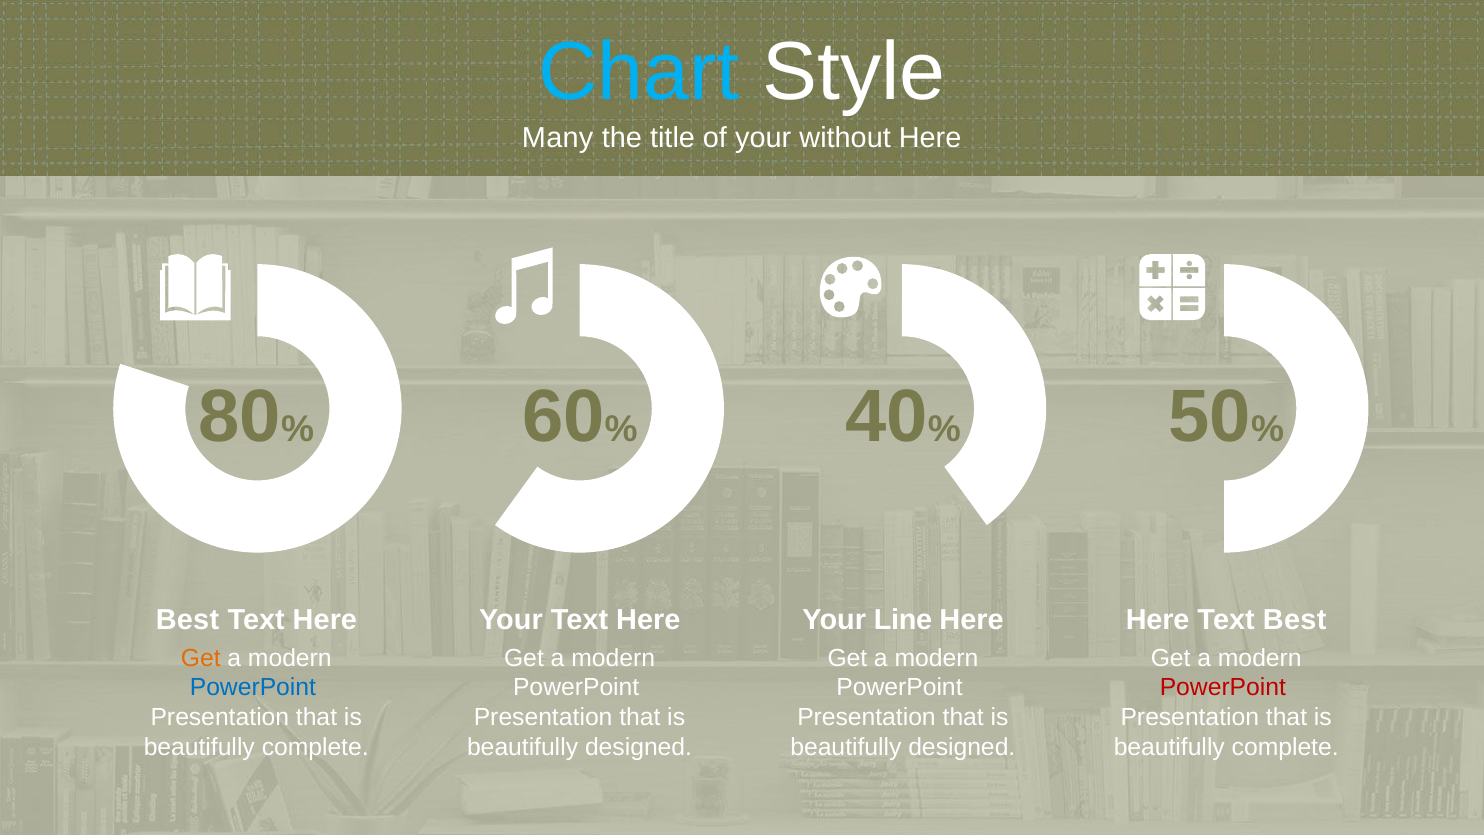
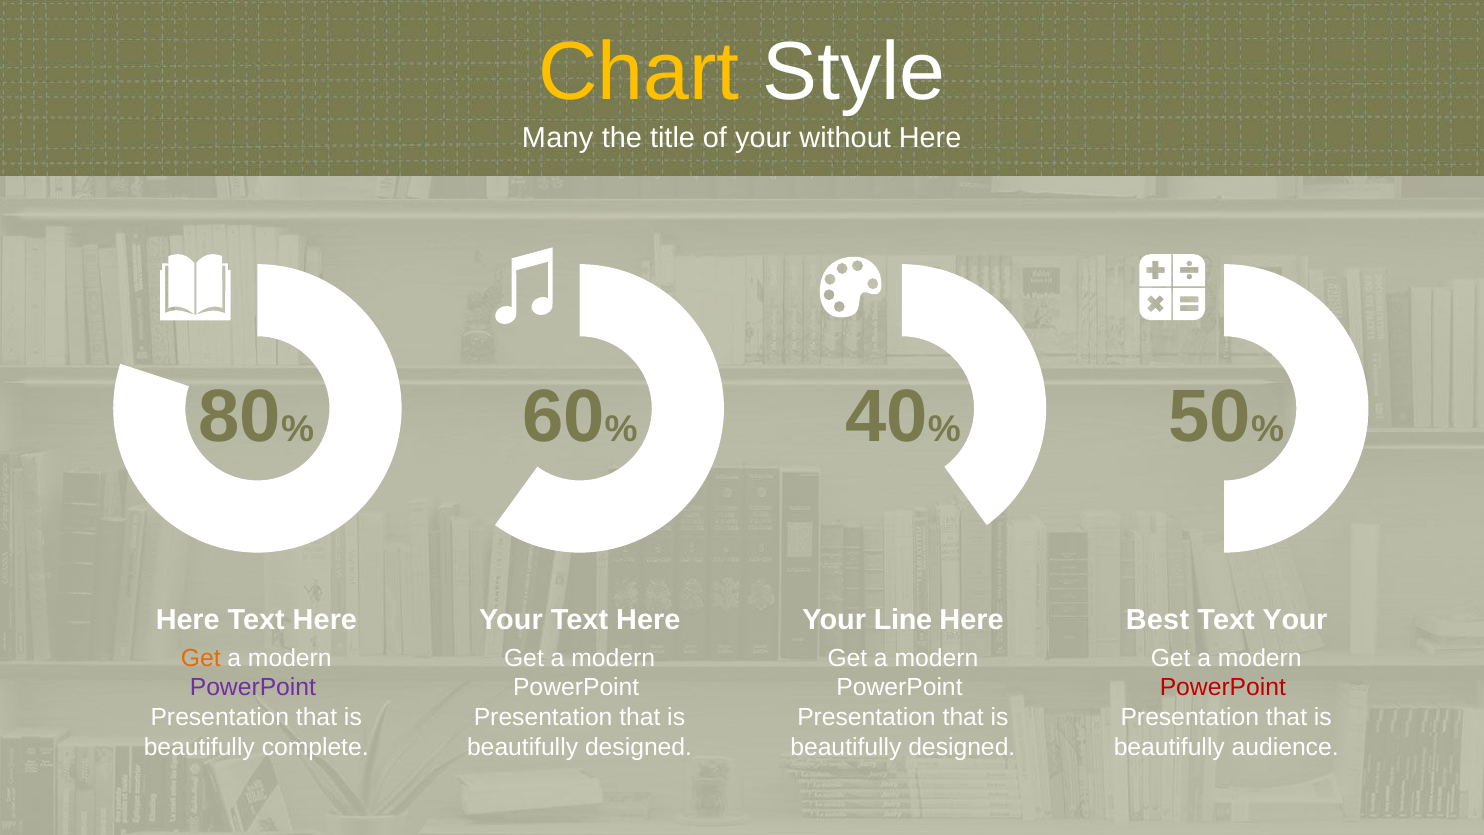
Chart colour: light blue -> yellow
Best at (187, 620): Best -> Here
Here at (1158, 620): Here -> Best
Text Best: Best -> Your
PowerPoint at (253, 688) colour: blue -> purple
complete at (1285, 747): complete -> audience
